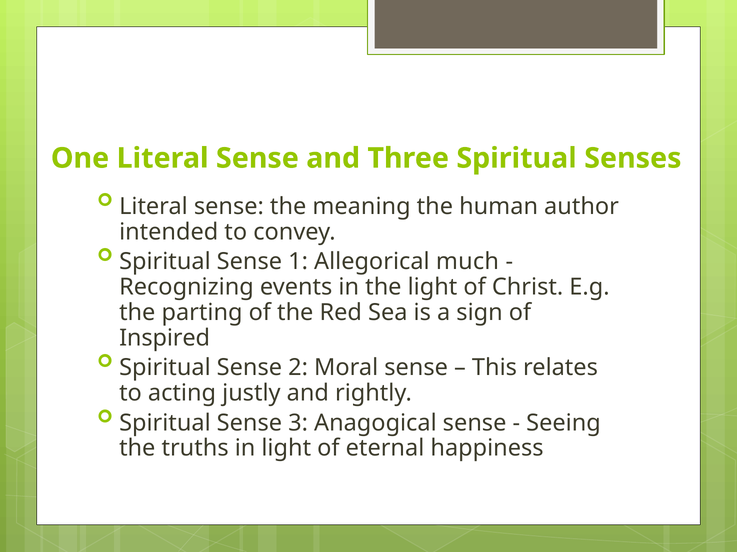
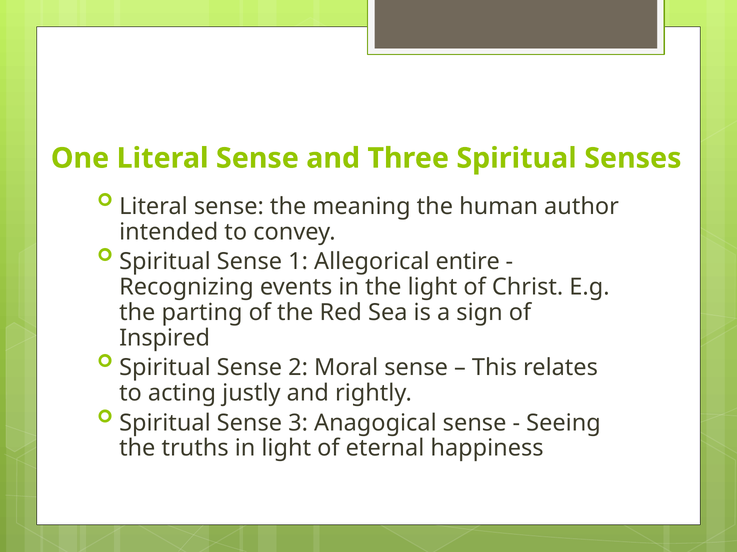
much: much -> entire
